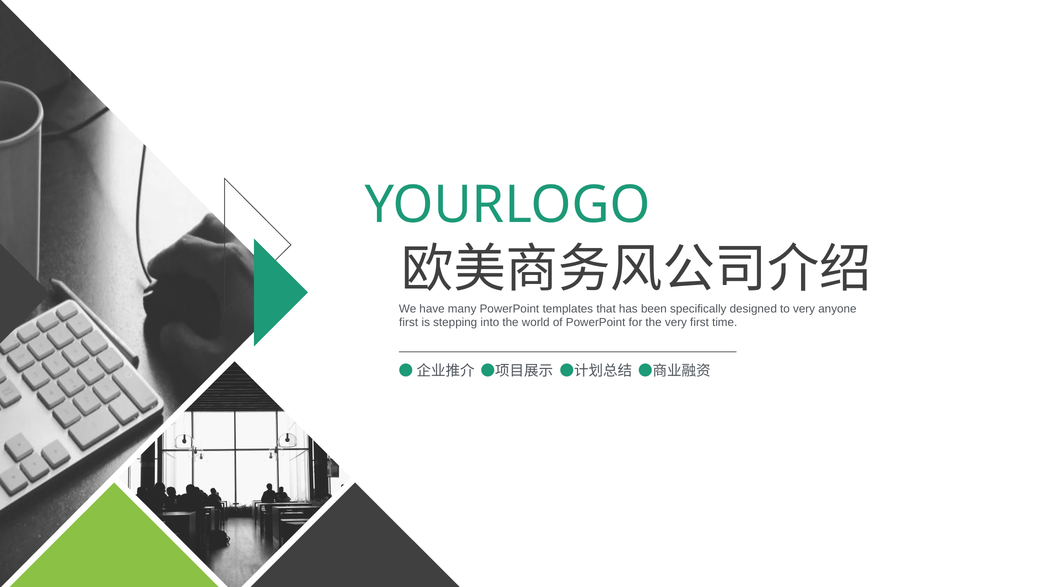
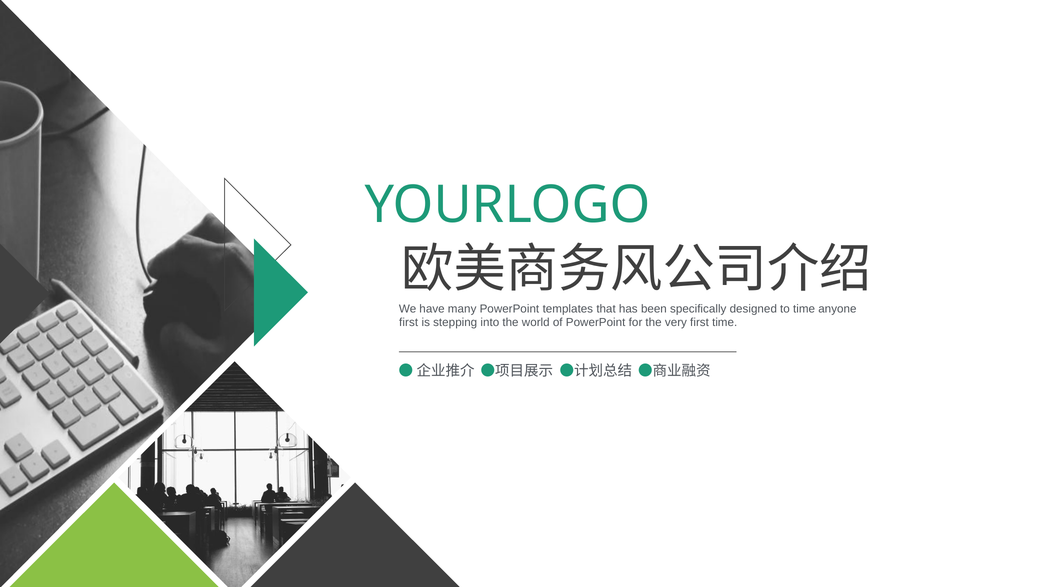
to very: very -> time
